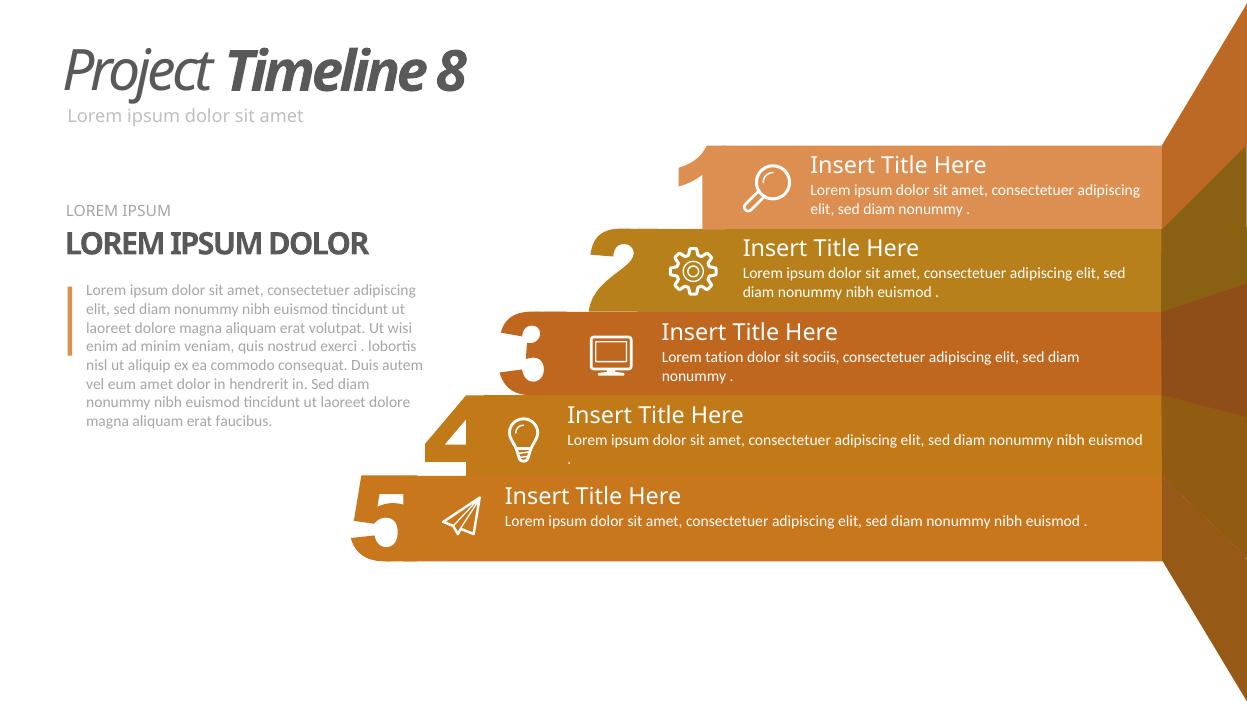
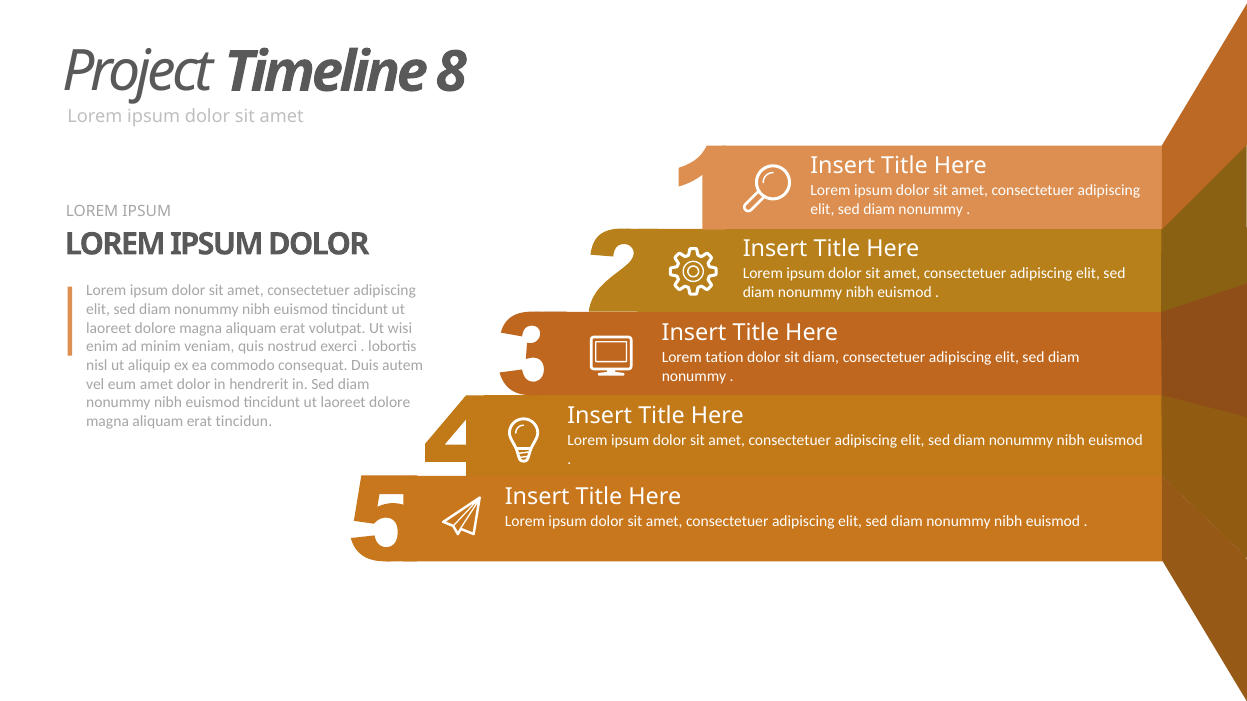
sit sociis: sociis -> diam
faucibus: faucibus -> tincidun
